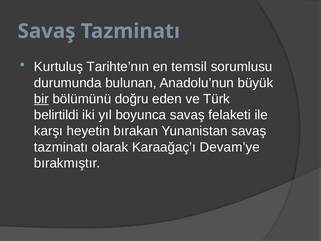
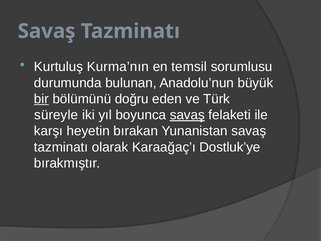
Tarihte’nın: Tarihte’nın -> Kurma’nın
belirtildi: belirtildi -> süreyle
savaş at (187, 115) underline: none -> present
Devam’ye: Devam’ye -> Dostluk’ye
